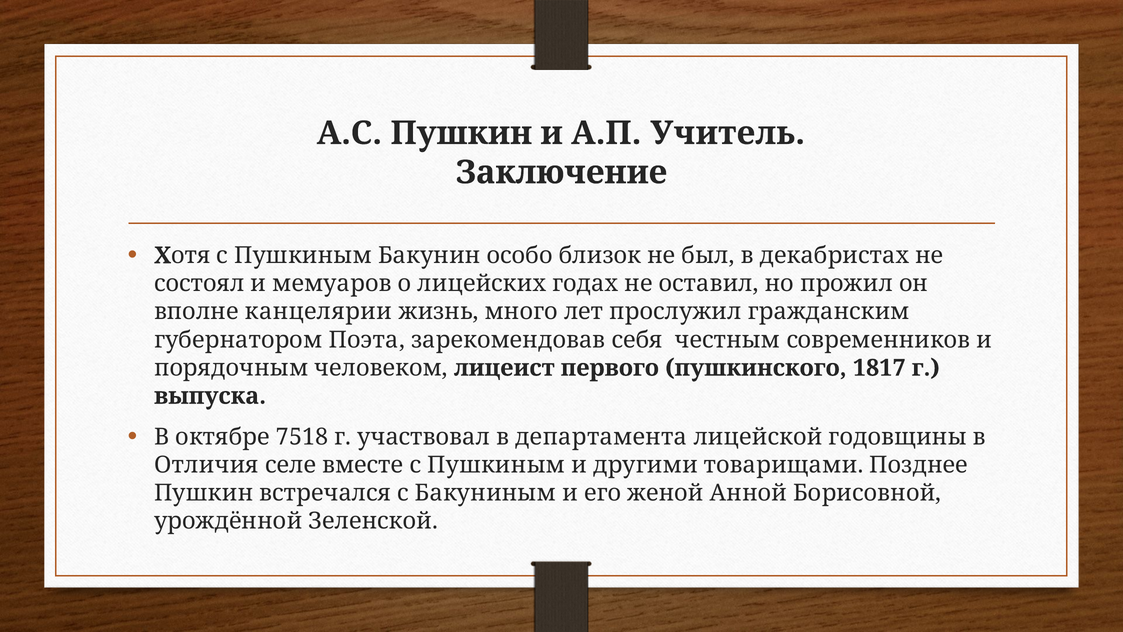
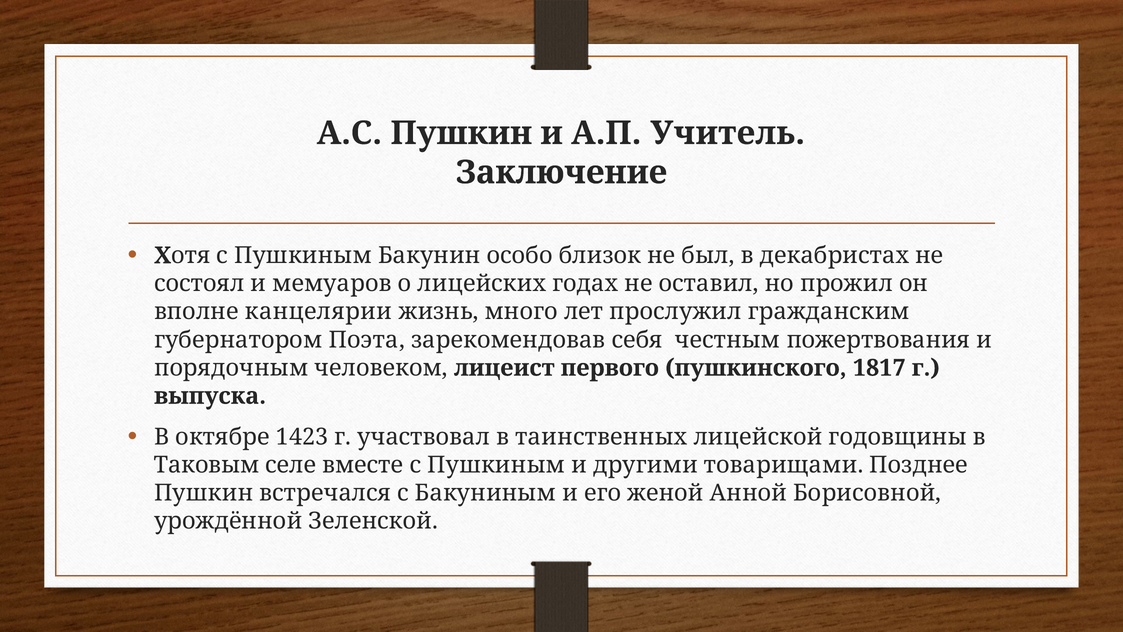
современников: современников -> пожертвования
7518: 7518 -> 1423
департамента: департамента -> таинственных
Отличия: Отличия -> Таковым
